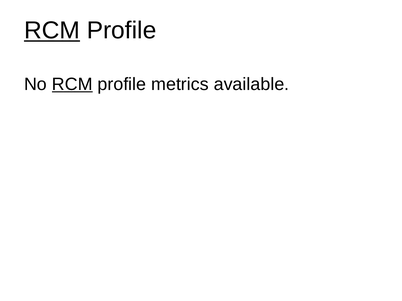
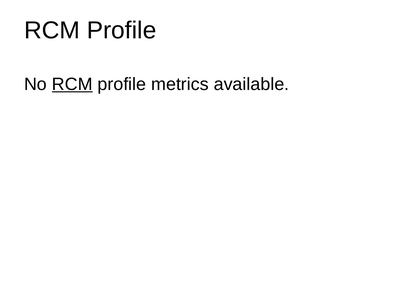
RCM at (52, 31) underline: present -> none
